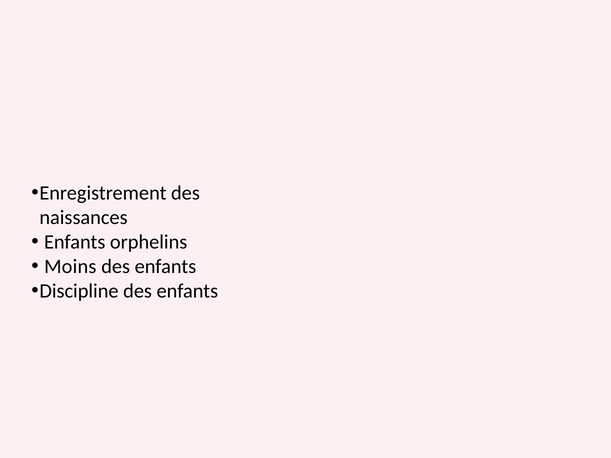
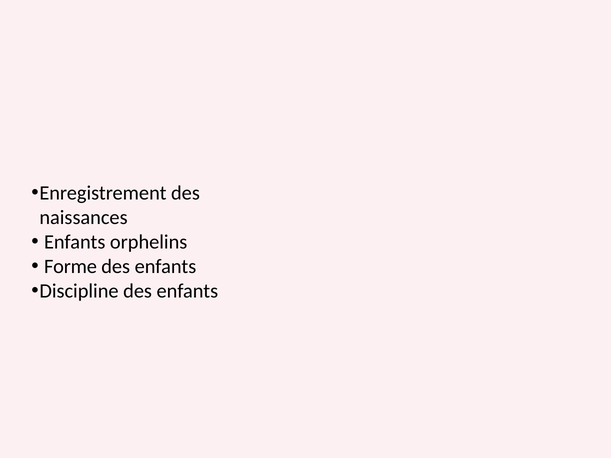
Moins: Moins -> Forme
